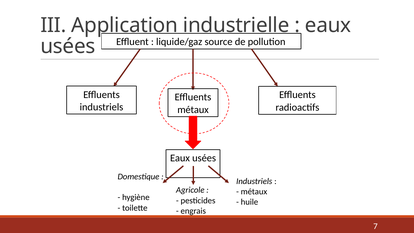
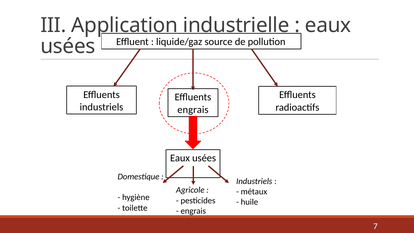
métaux at (193, 110): métaux -> engrais
